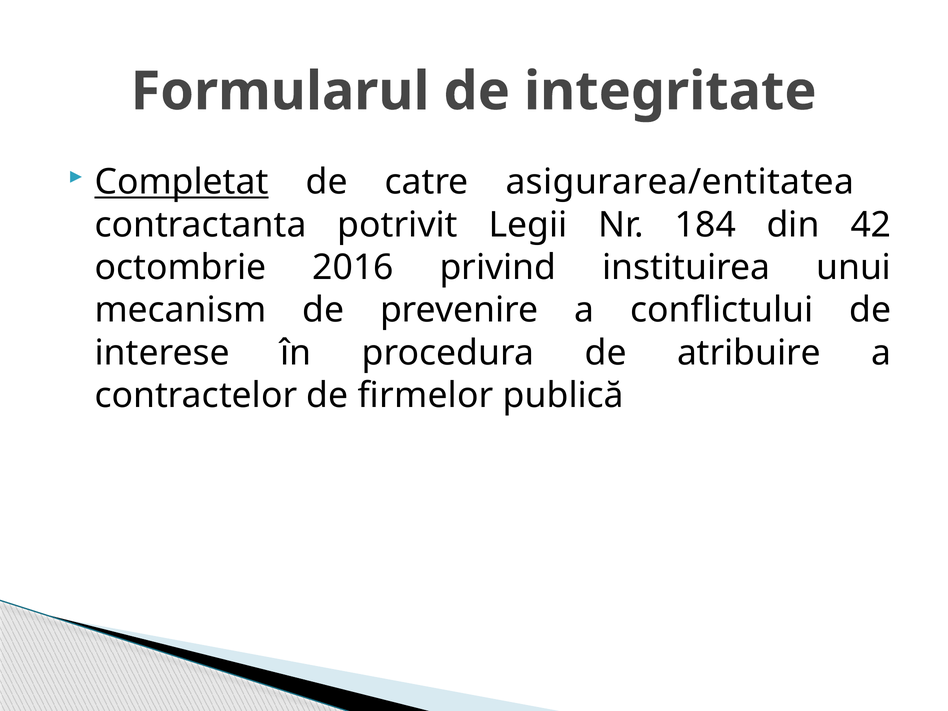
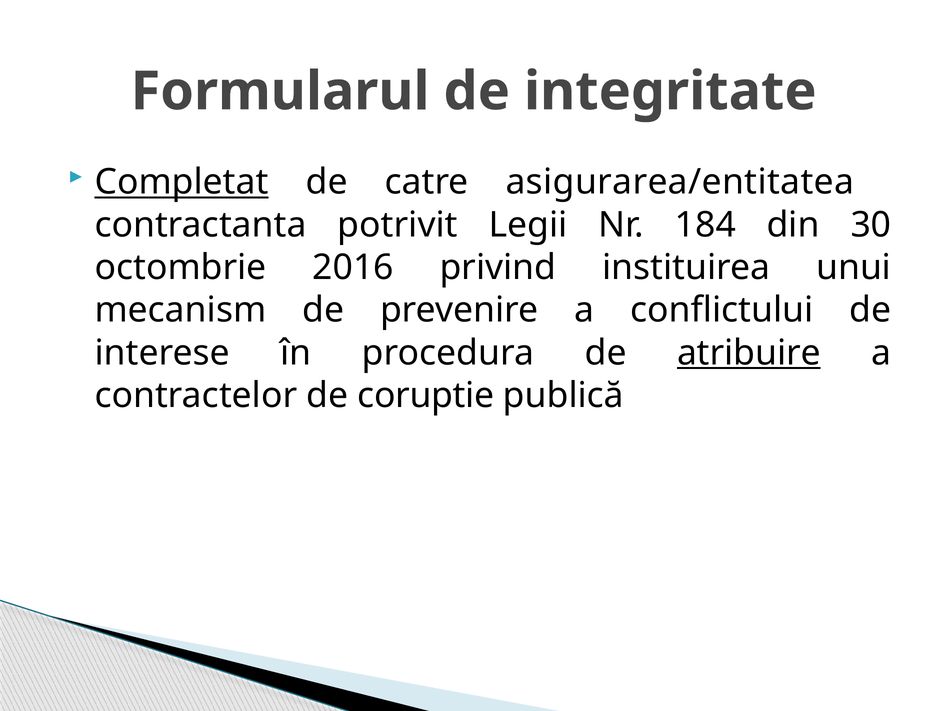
42: 42 -> 30
atribuire underline: none -> present
firmelor: firmelor -> coruptie
